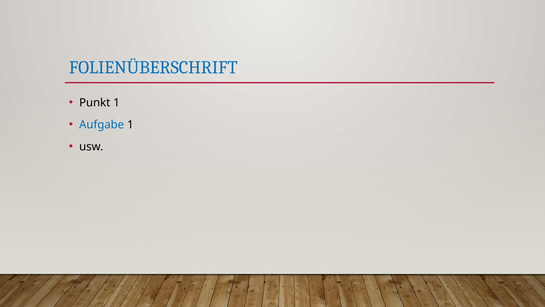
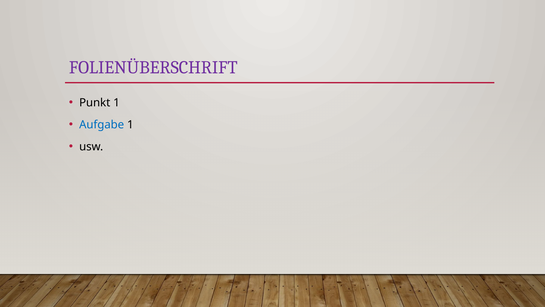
FOLIENÜBERSCHRIFT colour: blue -> purple
